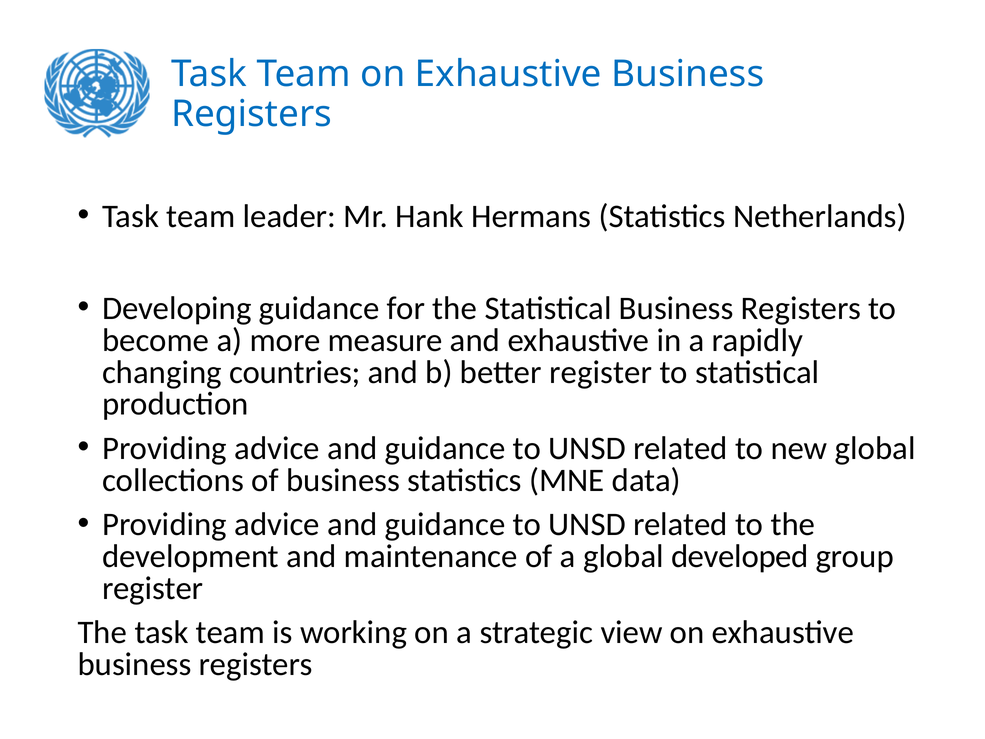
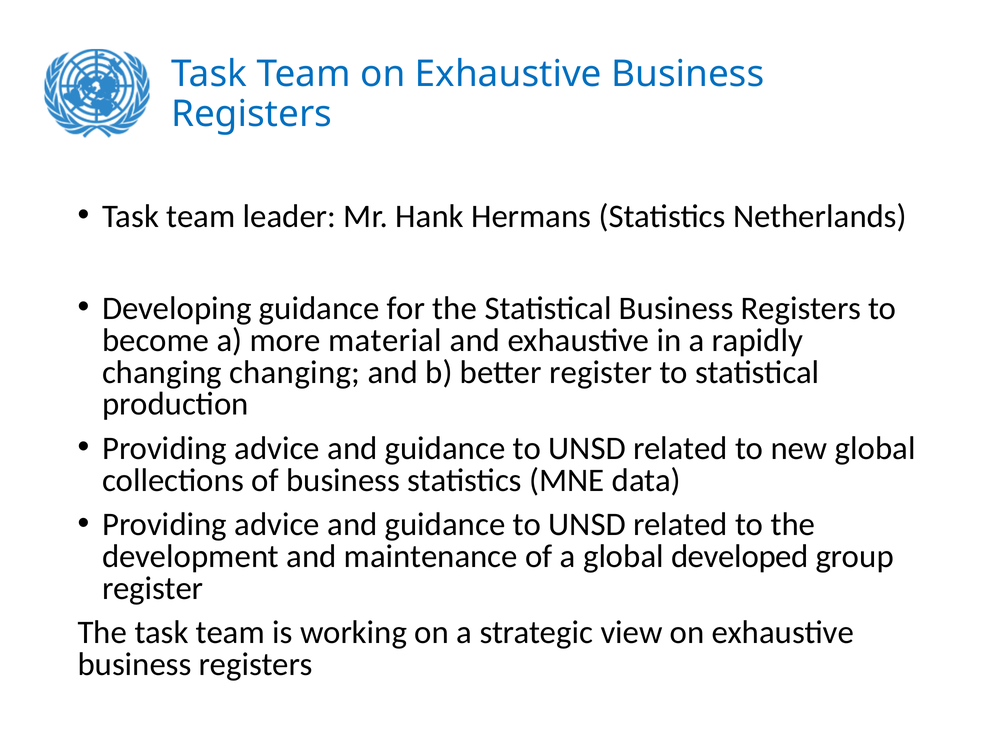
measure: measure -> material
changing countries: countries -> changing
